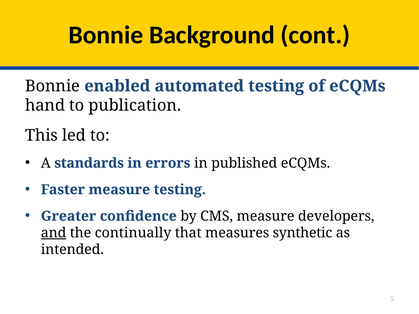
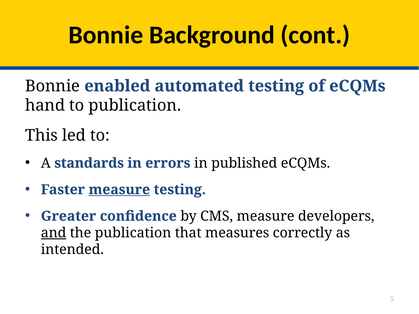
measure at (119, 190) underline: none -> present
the continually: continually -> publication
synthetic: synthetic -> correctly
